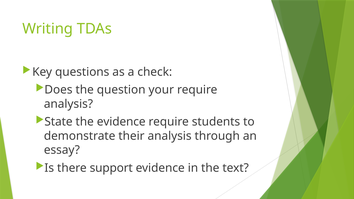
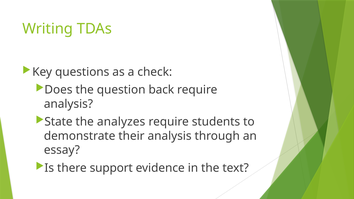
your: your -> back
the evidence: evidence -> analyzes
